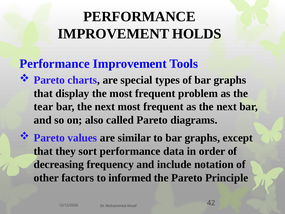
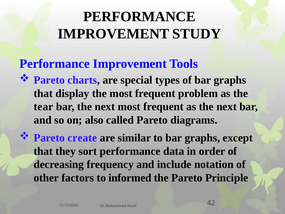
HOLDS: HOLDS -> STUDY
values: values -> create
